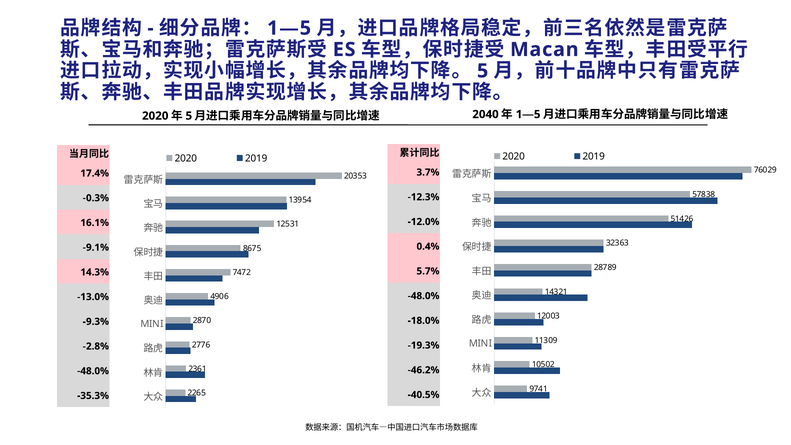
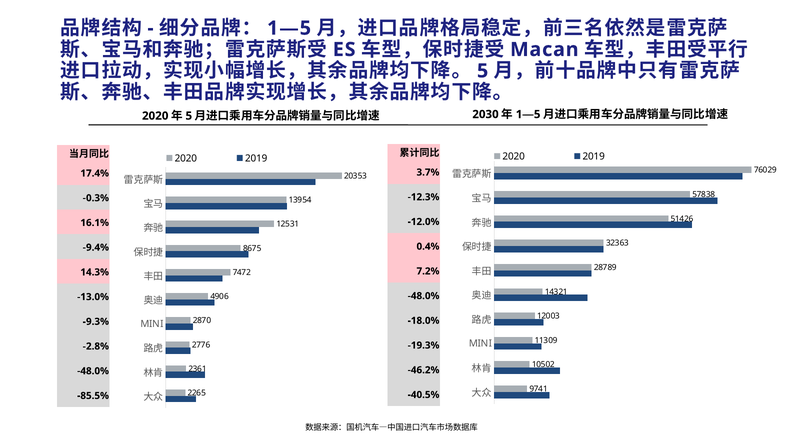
2040: 2040 -> 2030
-9.1%: -9.1% -> -9.4%
5.7%: 5.7% -> 7.2%
-35.3%: -35.3% -> -85.5%
